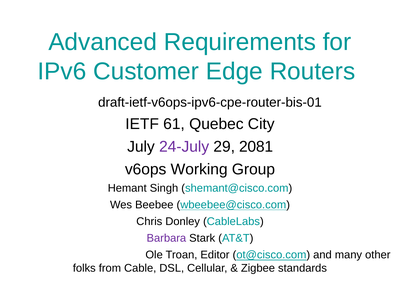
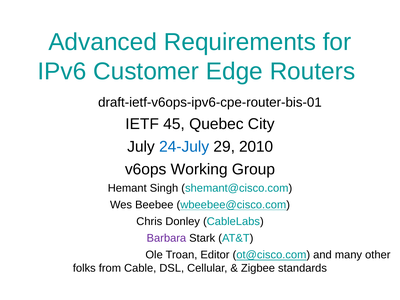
61: 61 -> 45
24-July colour: purple -> blue
2081: 2081 -> 2010
